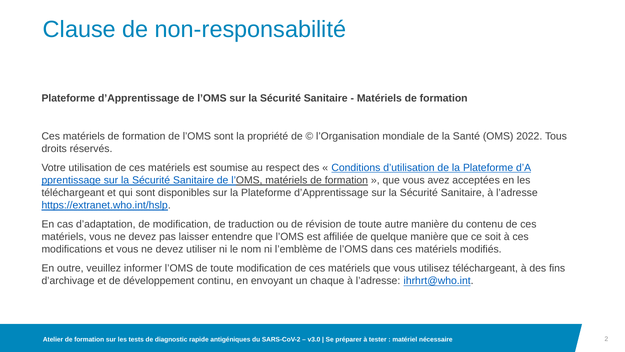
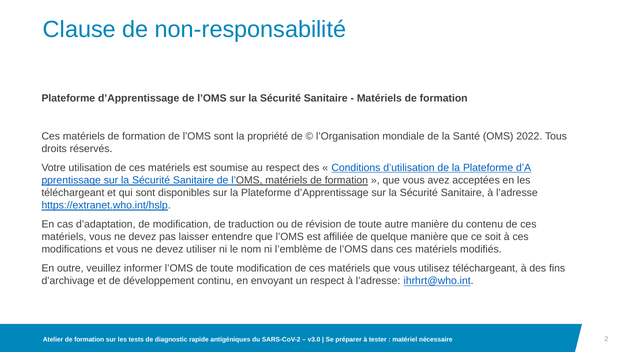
un chaque: chaque -> respect
